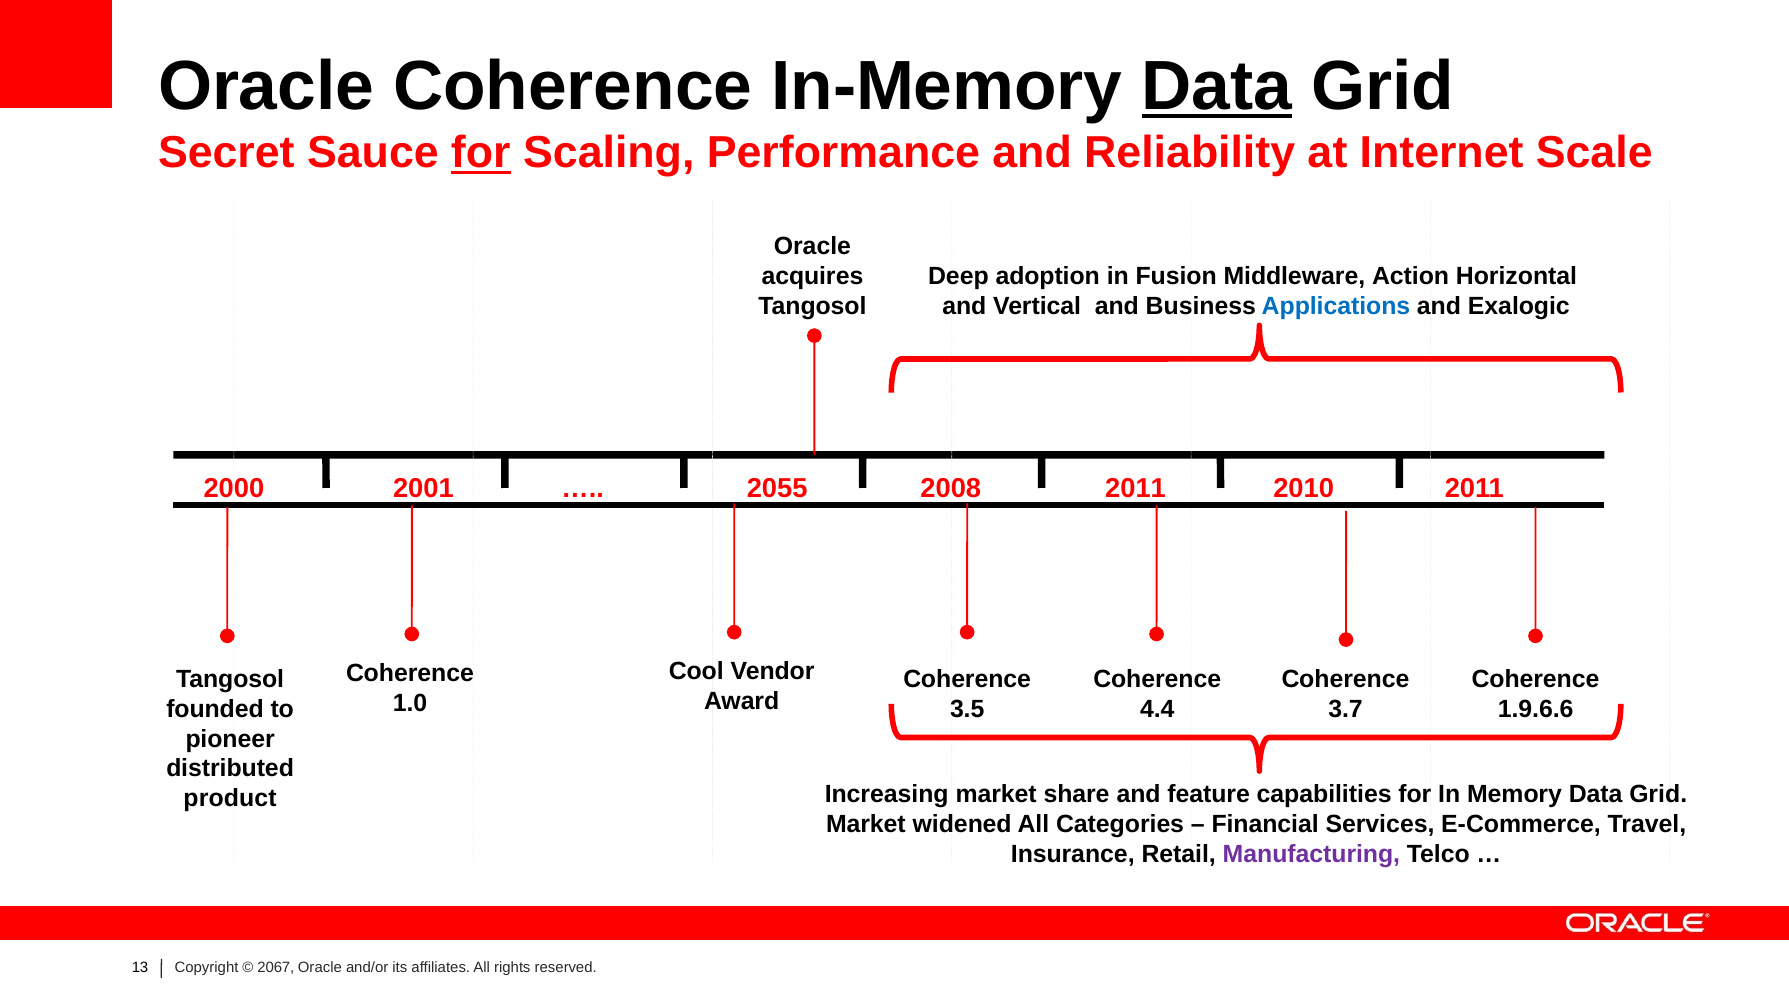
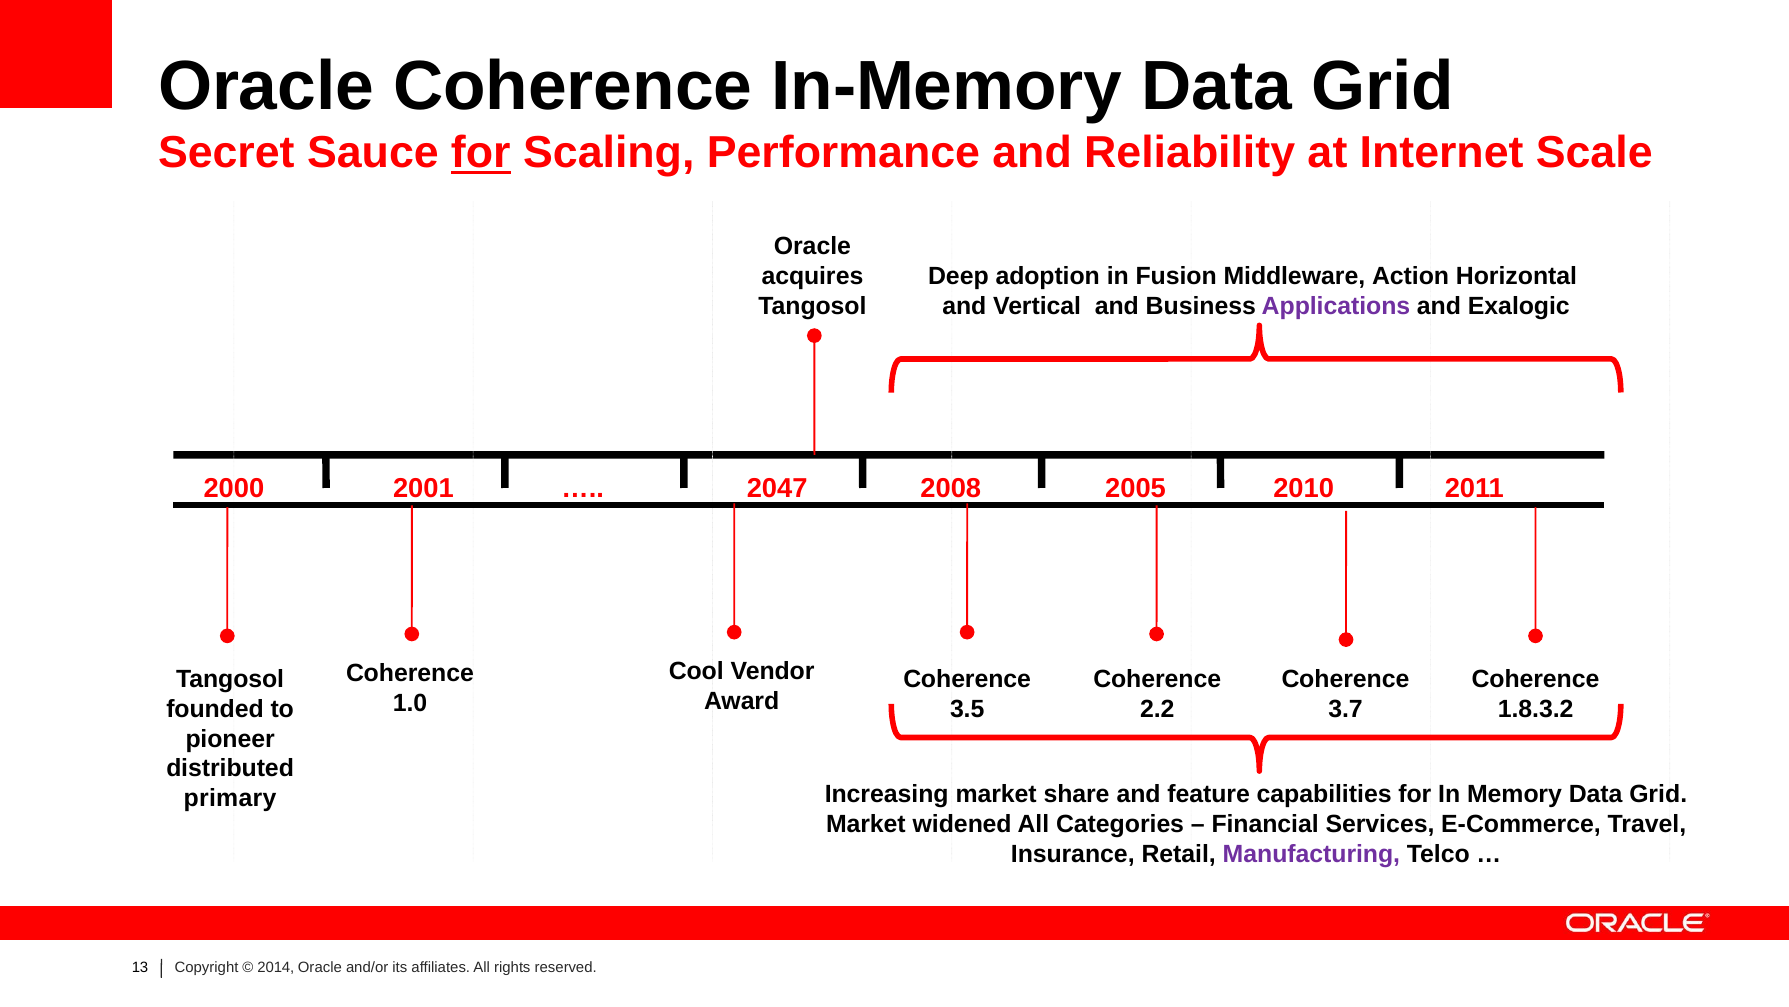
Data at (1217, 86) underline: present -> none
Applications colour: blue -> purple
2055: 2055 -> 2047
2008 2011: 2011 -> 2005
4.4: 4.4 -> 2.2
1.9.6.6: 1.9.6.6 -> 1.8.3.2
product: product -> primary
2067: 2067 -> 2014
